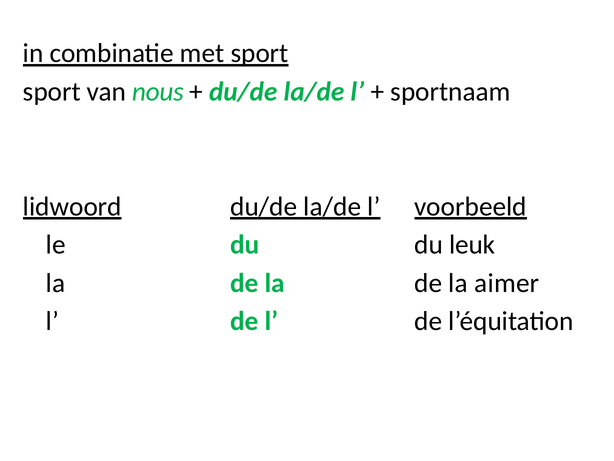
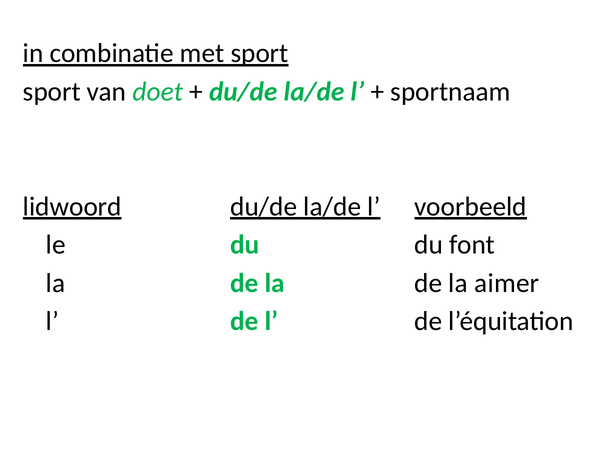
nous: nous -> doet
leuk: leuk -> font
